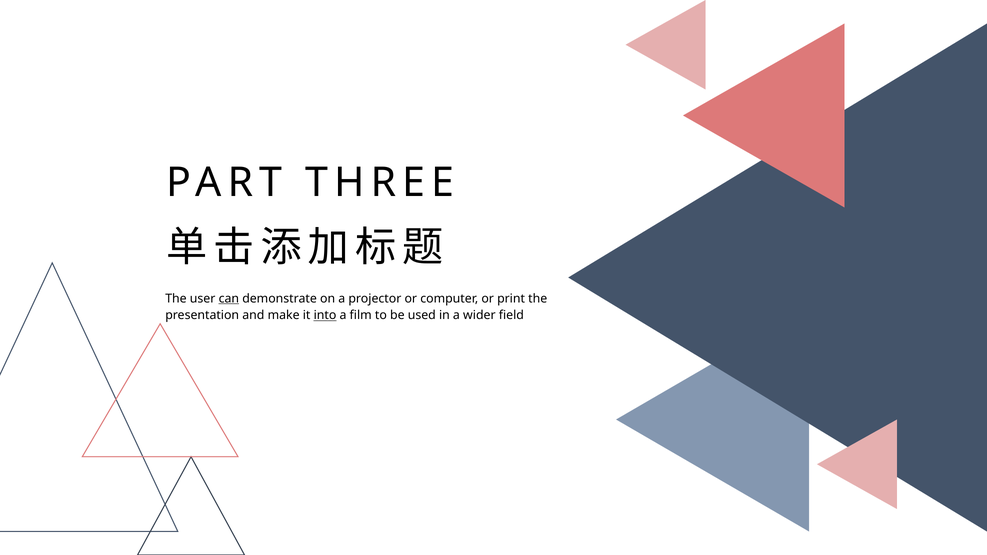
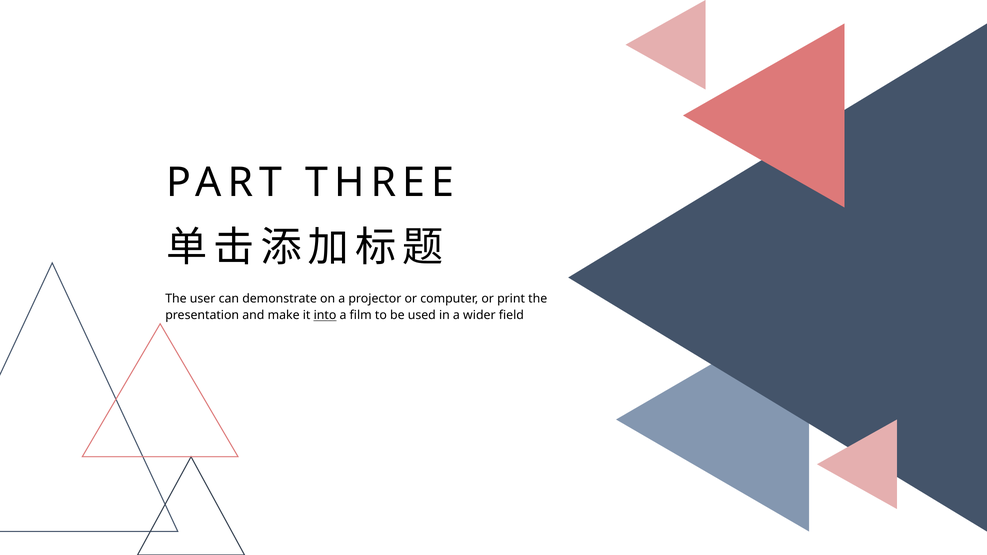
can underline: present -> none
